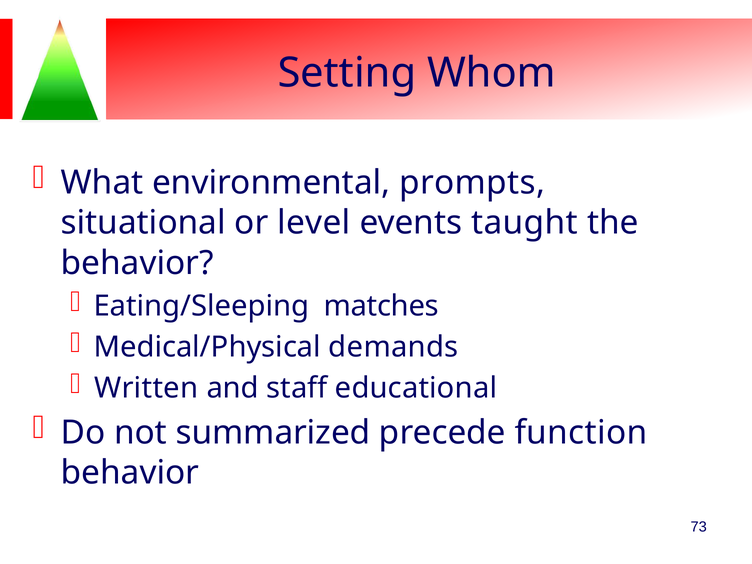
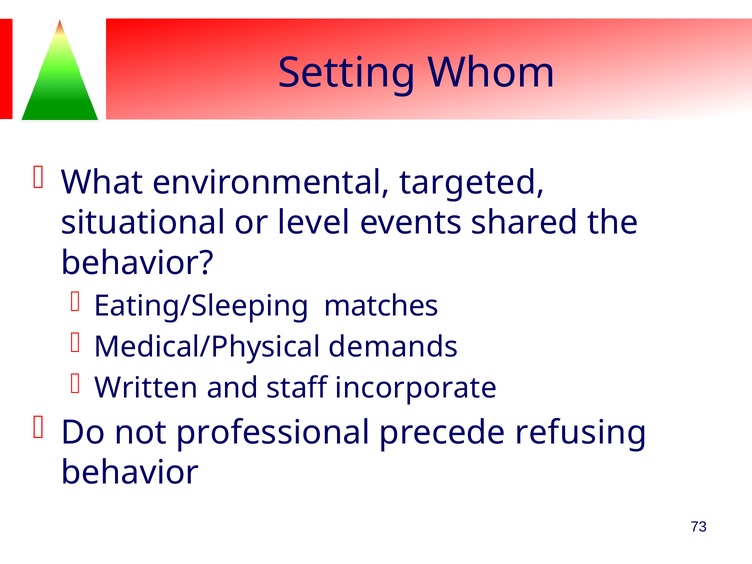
prompts: prompts -> targeted
taught: taught -> shared
educational: educational -> incorporate
summarized: summarized -> professional
function: function -> refusing
